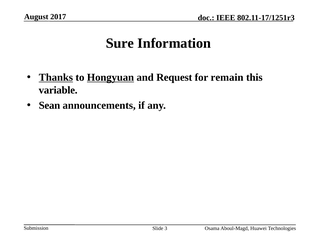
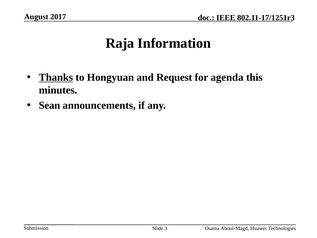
Sure: Sure -> Raja
Hongyuan underline: present -> none
remain: remain -> agenda
variable: variable -> minutes
